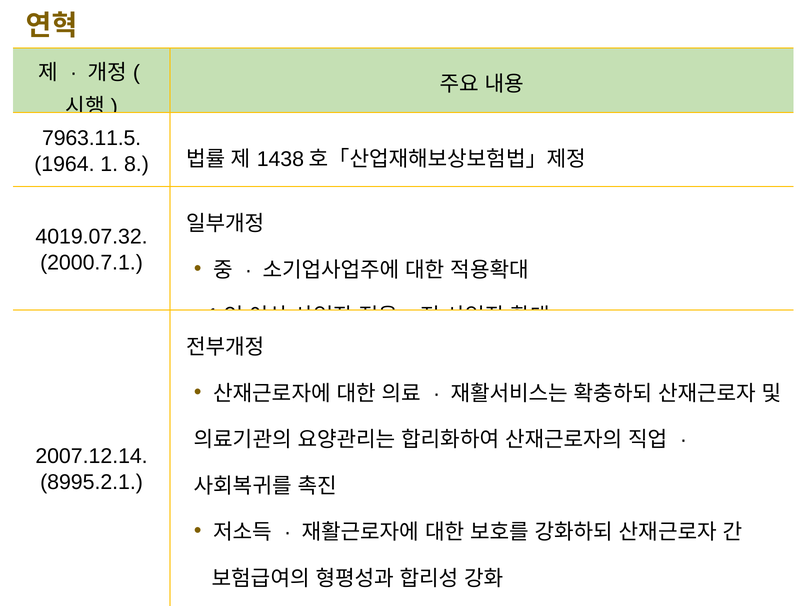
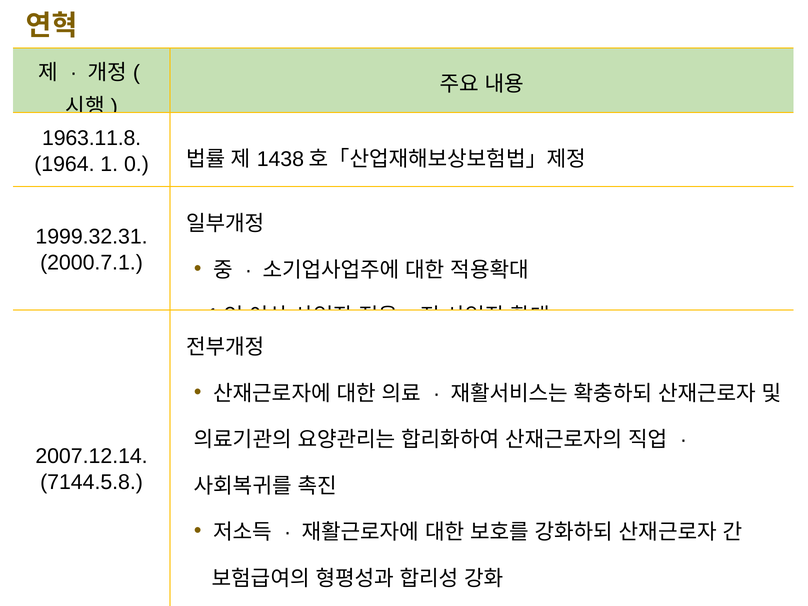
7963.11.5: 7963.11.5 -> 1963.11.8
8: 8 -> 0
4019.07.32: 4019.07.32 -> 1999.32.31
8995.2.1: 8995.2.1 -> 7144.5.8
